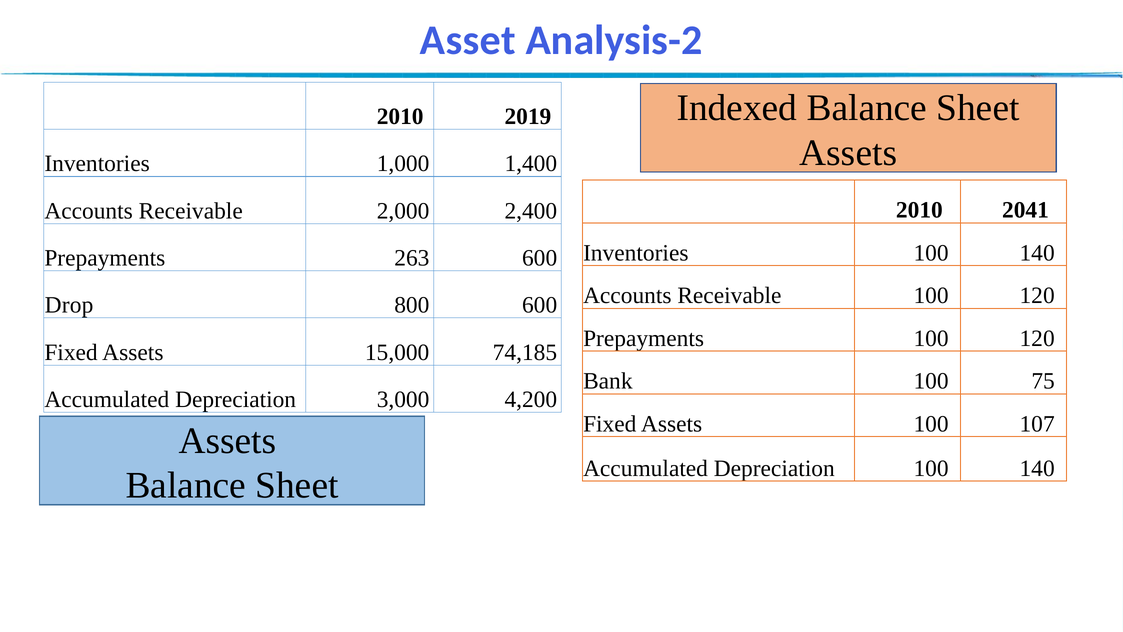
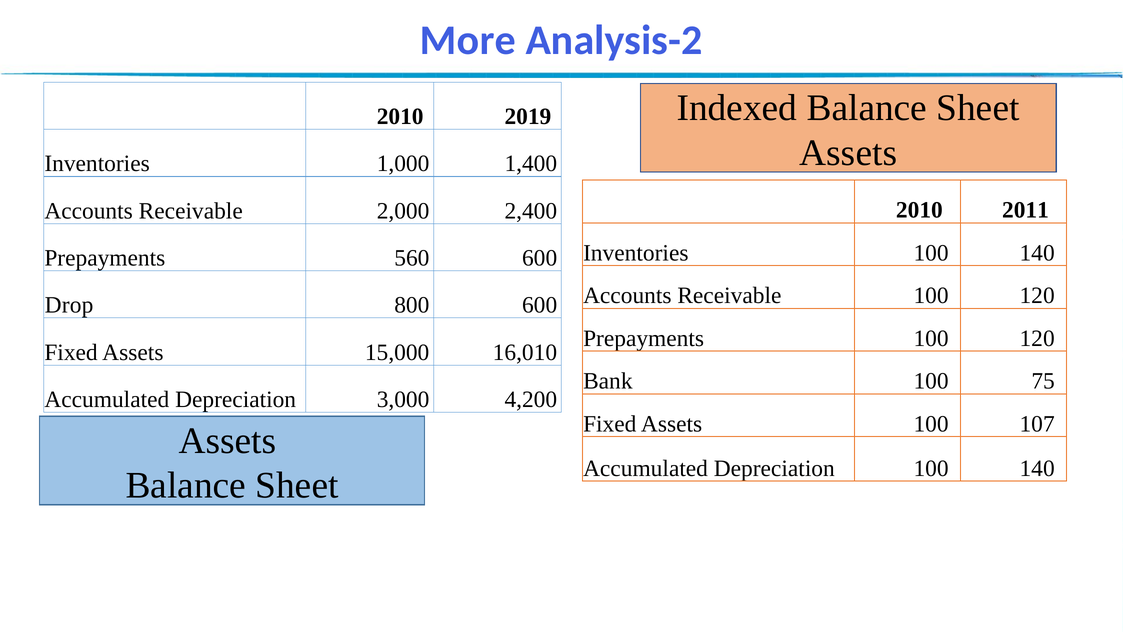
Asset: Asset -> More
2041: 2041 -> 2011
263: 263 -> 560
74,185: 74,185 -> 16,010
